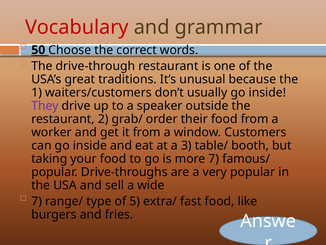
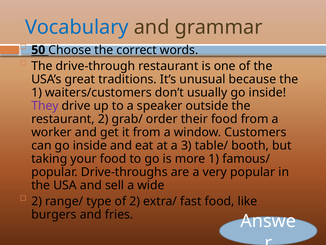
Vocabulary colour: red -> blue
more 7: 7 -> 1
7 at (37, 201): 7 -> 2
of 5: 5 -> 2
